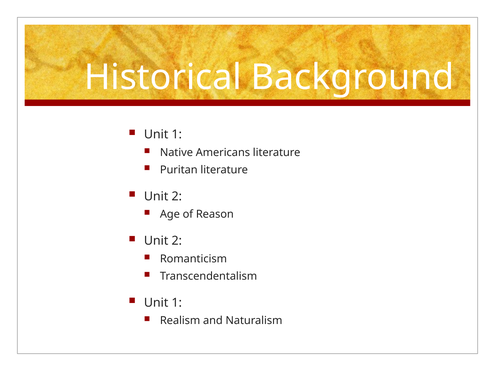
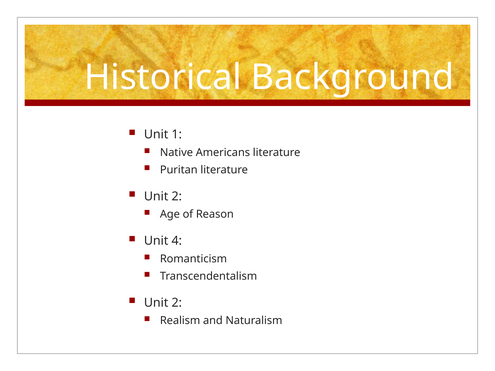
2 at (177, 241): 2 -> 4
1 at (177, 303): 1 -> 2
